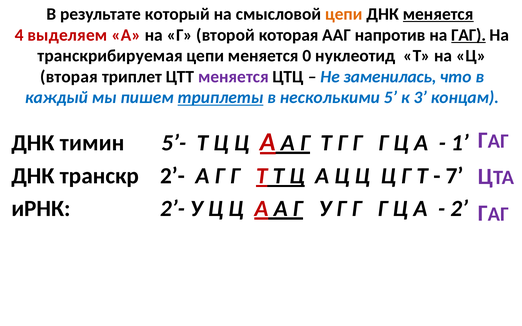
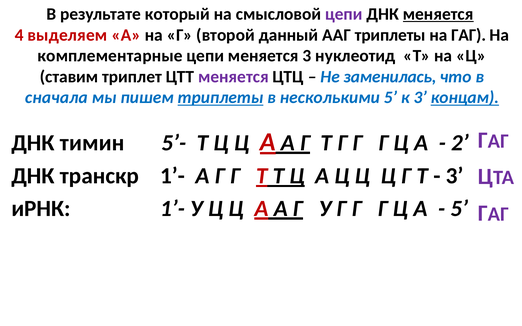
цепи at (344, 14) colour: orange -> purple
которая: которая -> данный
ААГ напротив: напротив -> триплеты
ГАГ underline: present -> none
транскрибируемая: транскрибируемая -> комплементарные
меняется 0: 0 -> 3
вторая: вторая -> ставим
каждый: каждый -> сначала
концам underline: none -> present
1: 1 -> 2
транскр 2’-: 2’- -> 1’-
7 at (455, 176): 7 -> 3
иРНК 2’-: 2’- -> 1’-
2 at (459, 209): 2 -> 5
